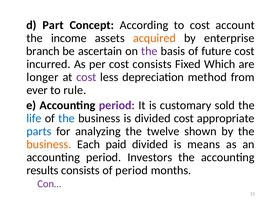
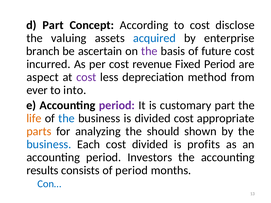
account: account -> disclose
income: income -> valuing
acquired colour: orange -> blue
cost consists: consists -> revenue
Fixed Which: Which -> Period
longer: longer -> aspect
rule: rule -> into
customary sold: sold -> part
life colour: blue -> orange
parts colour: blue -> orange
twelve: twelve -> should
business at (49, 145) colour: orange -> blue
Each paid: paid -> cost
means: means -> profits
Con… colour: purple -> blue
